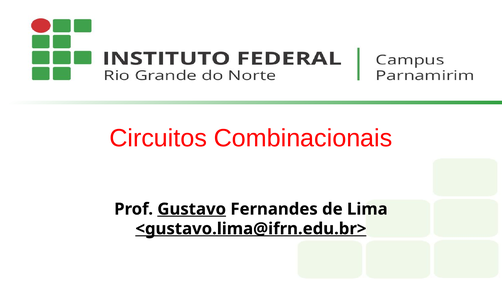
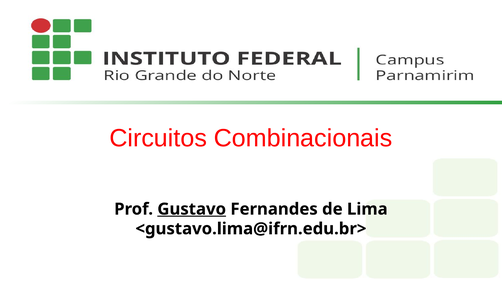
<gustavo.lima@ifrn.edu.br> underline: present -> none
